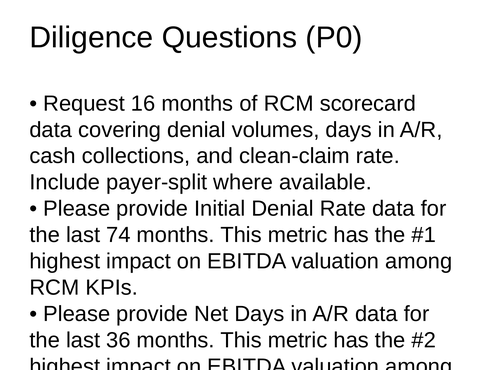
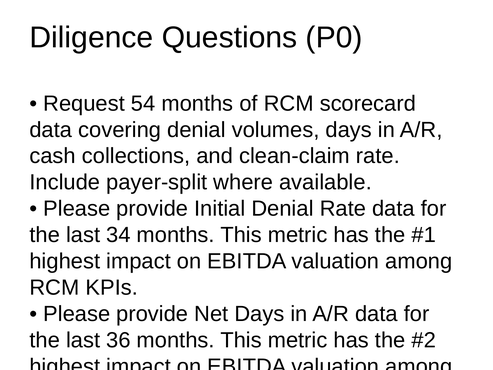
16: 16 -> 54
74: 74 -> 34
